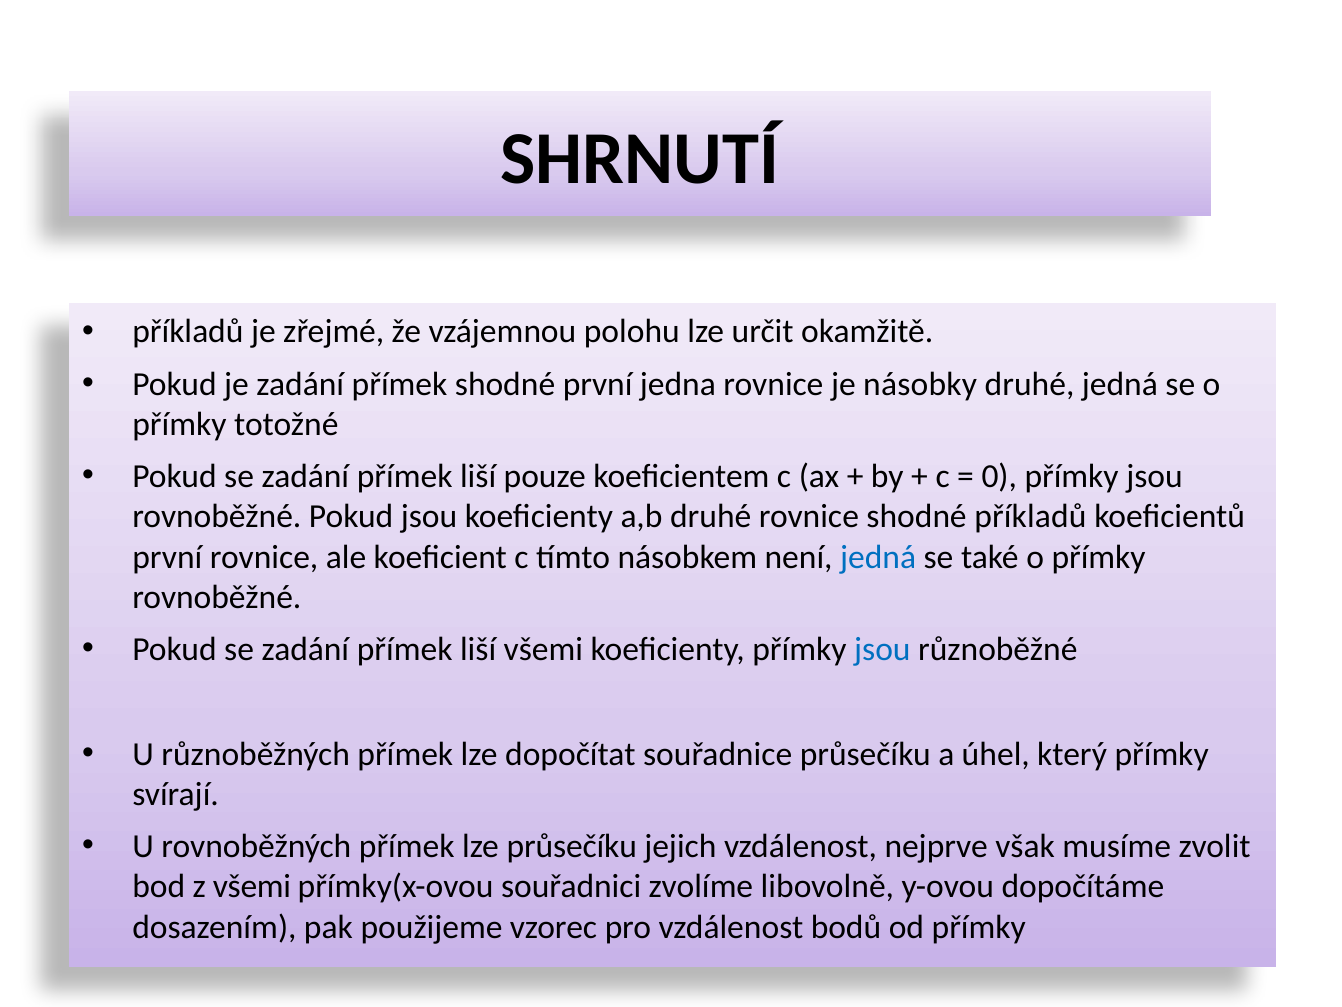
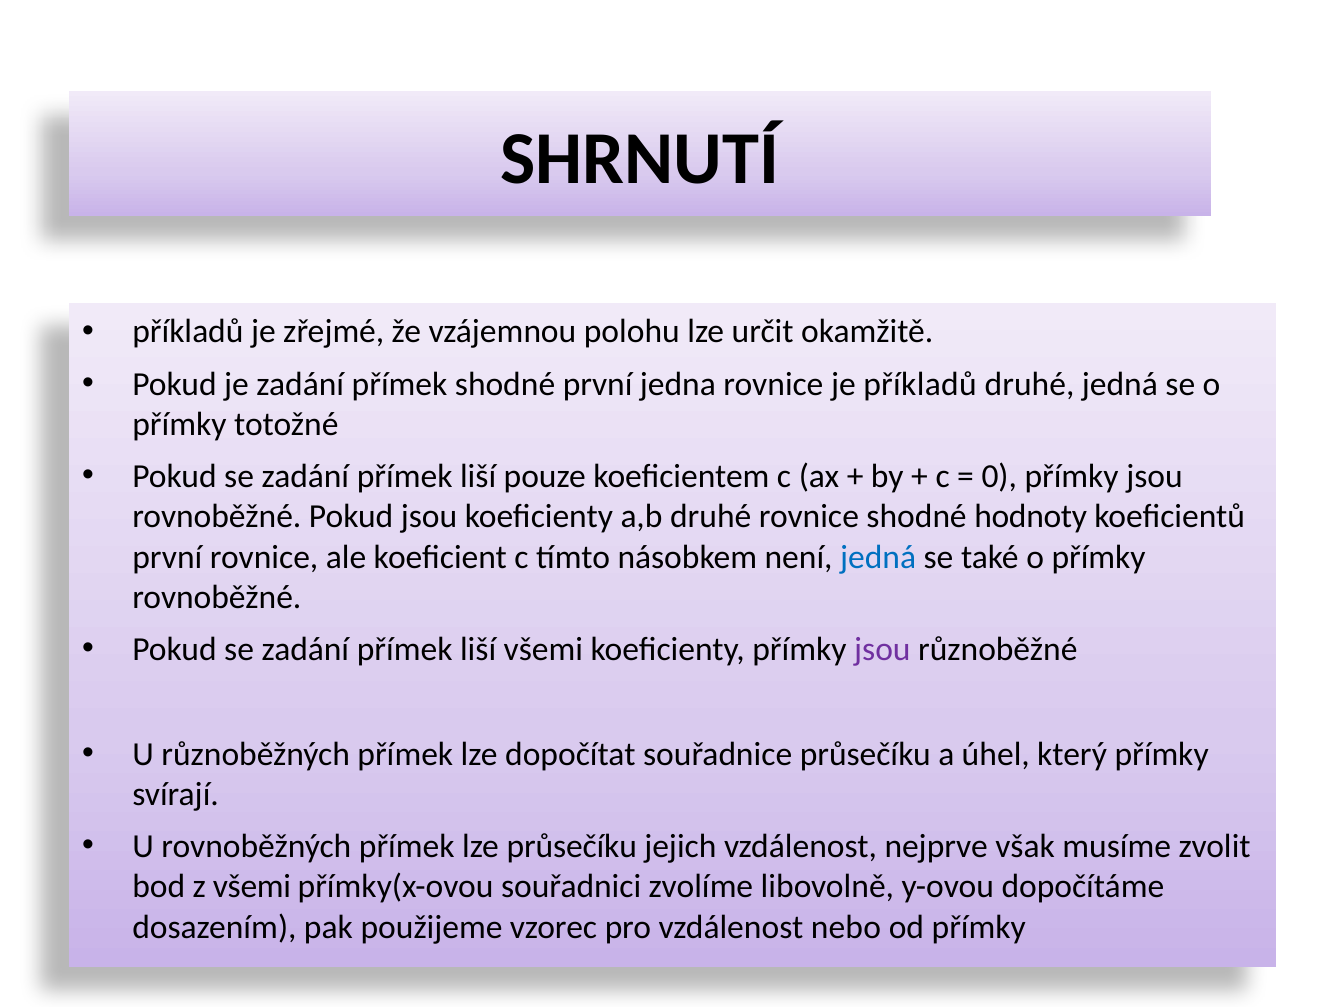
je násobky: násobky -> příkladů
shodné příkladů: příkladů -> hodnoty
jsou at (882, 649) colour: blue -> purple
bodů: bodů -> nebo
